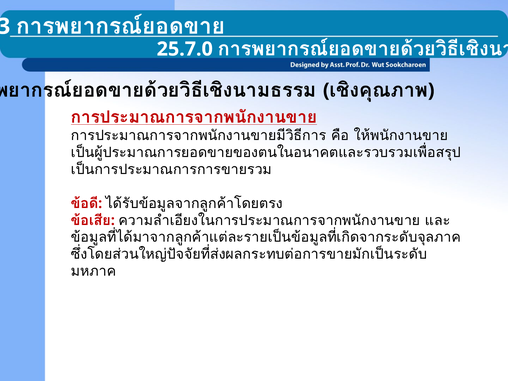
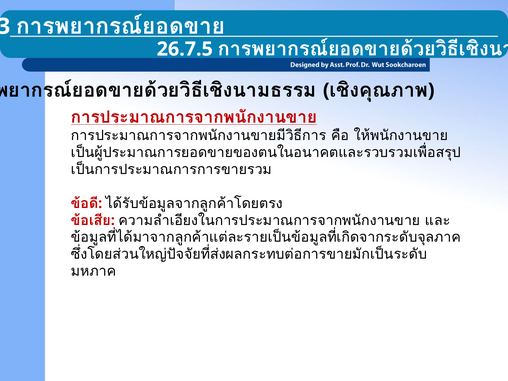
25.7.0: 25.7.0 -> 26.7.5
